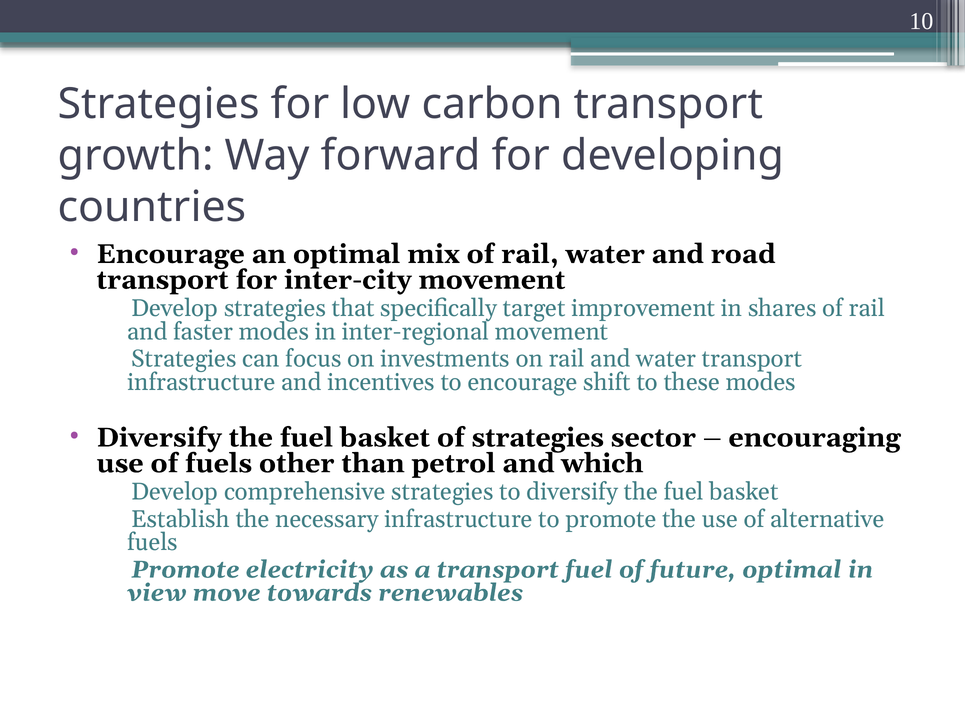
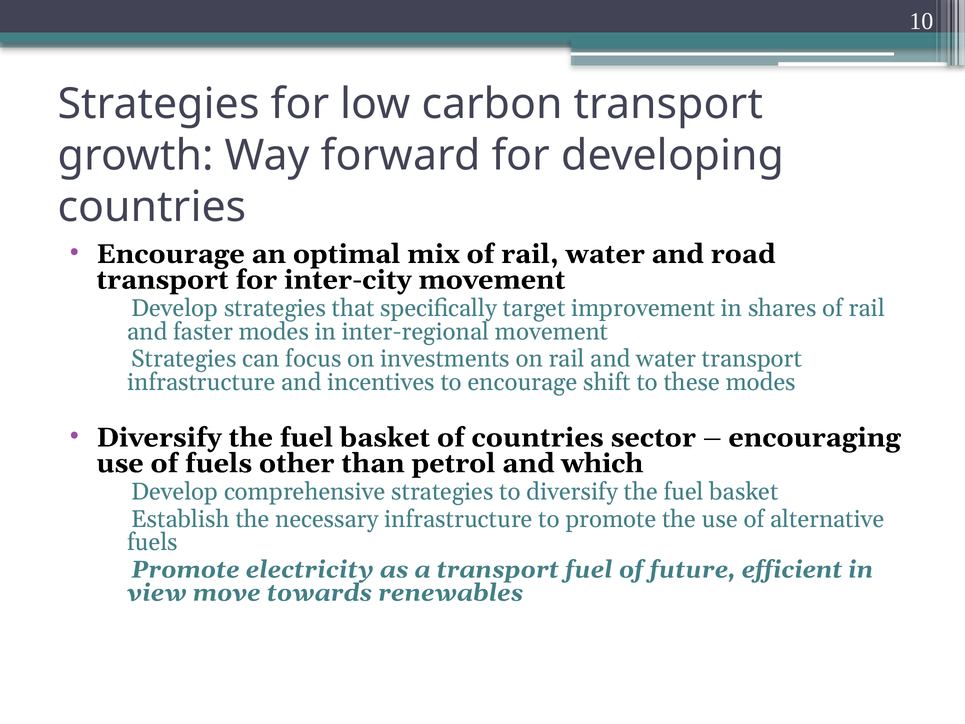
of strategies: strategies -> countries
future optimal: optimal -> efficient
